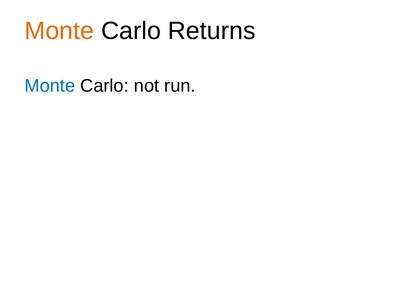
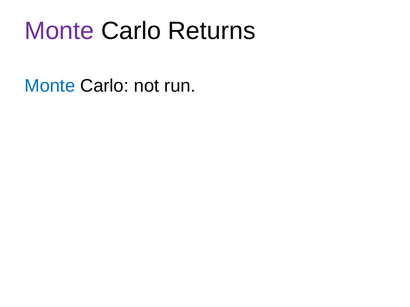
Monte at (59, 31) colour: orange -> purple
